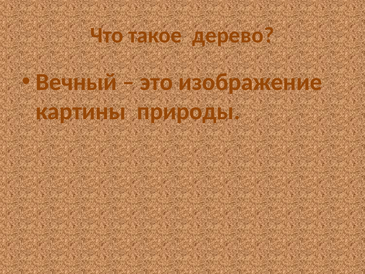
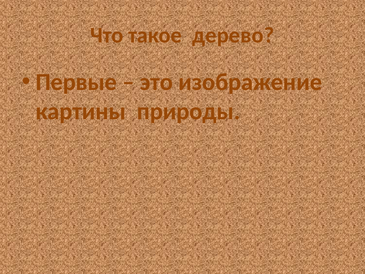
Вечный: Вечный -> Первые
